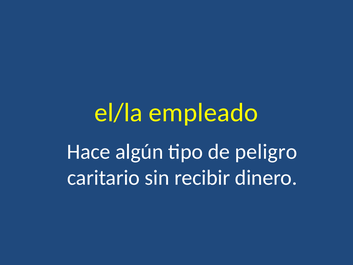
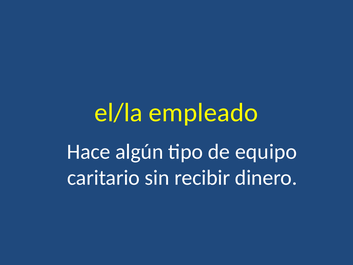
peligro: peligro -> equipo
